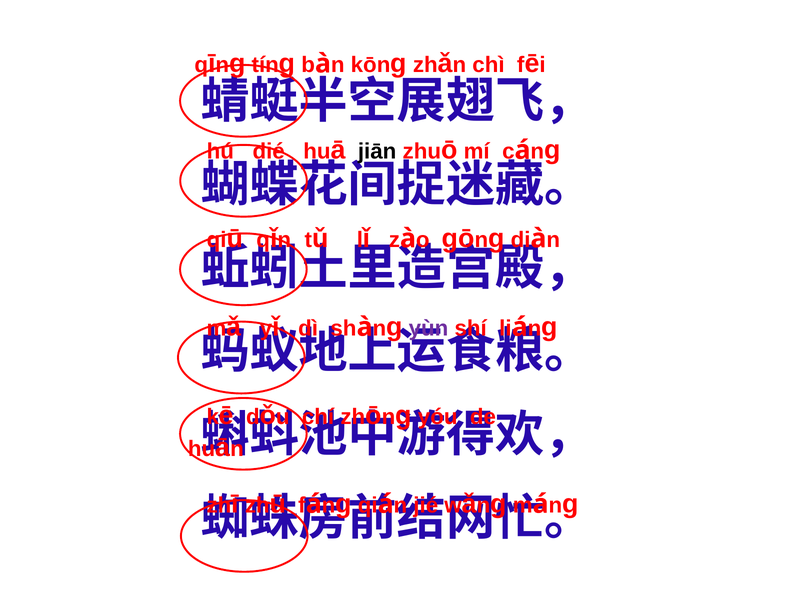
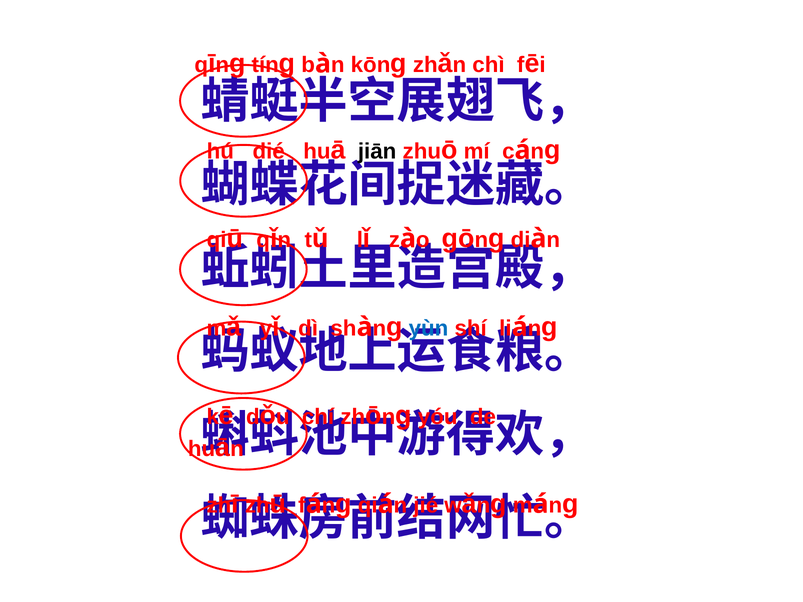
yùn colour: purple -> blue
